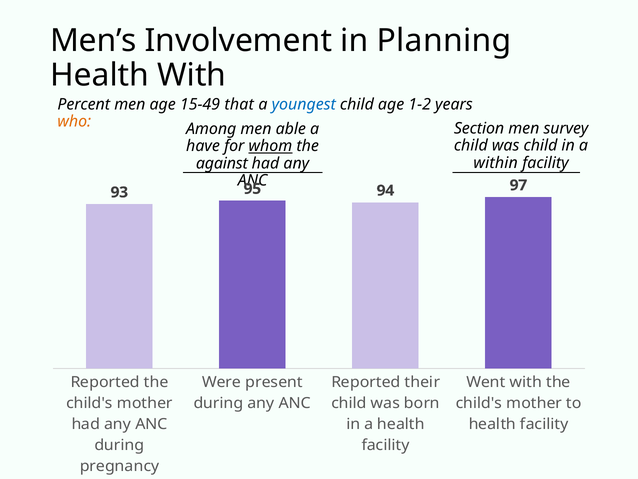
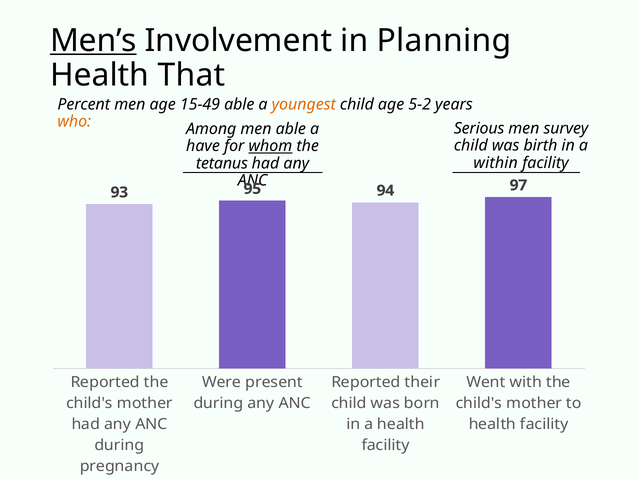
Men’s underline: none -> present
Health With: With -> That
15-49 that: that -> able
youngest colour: blue -> orange
1-2: 1-2 -> 5-2
Section: Section -> Serious
was child: child -> birth
against: against -> tetanus
